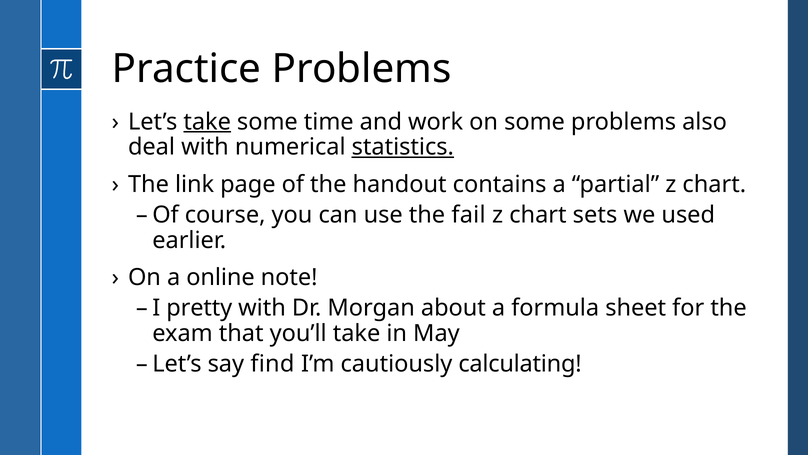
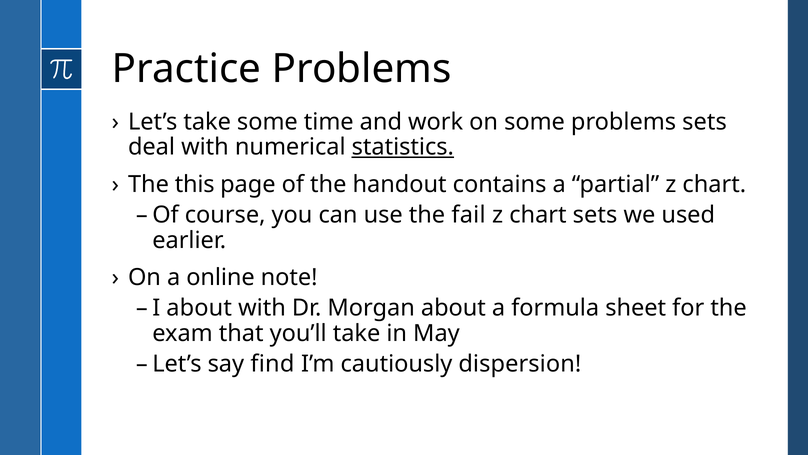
take at (207, 122) underline: present -> none
problems also: also -> sets
link: link -> this
I pretty: pretty -> about
calculating: calculating -> dispersion
